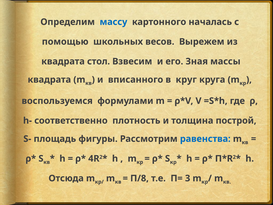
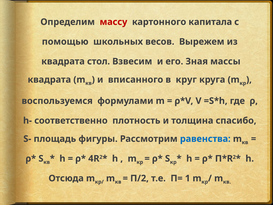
массу colour: blue -> red
началась: началась -> капитала
построй: построй -> спасибо
П/8: П/8 -> П/2
3: 3 -> 1
